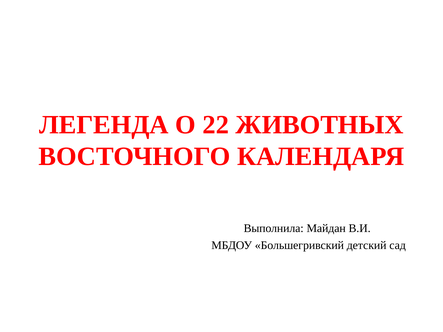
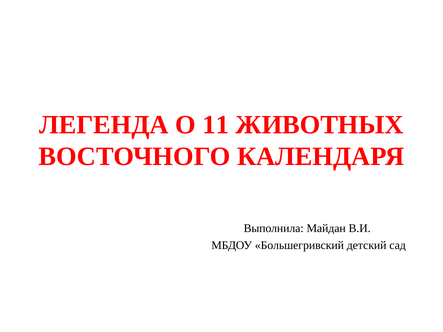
22: 22 -> 11
